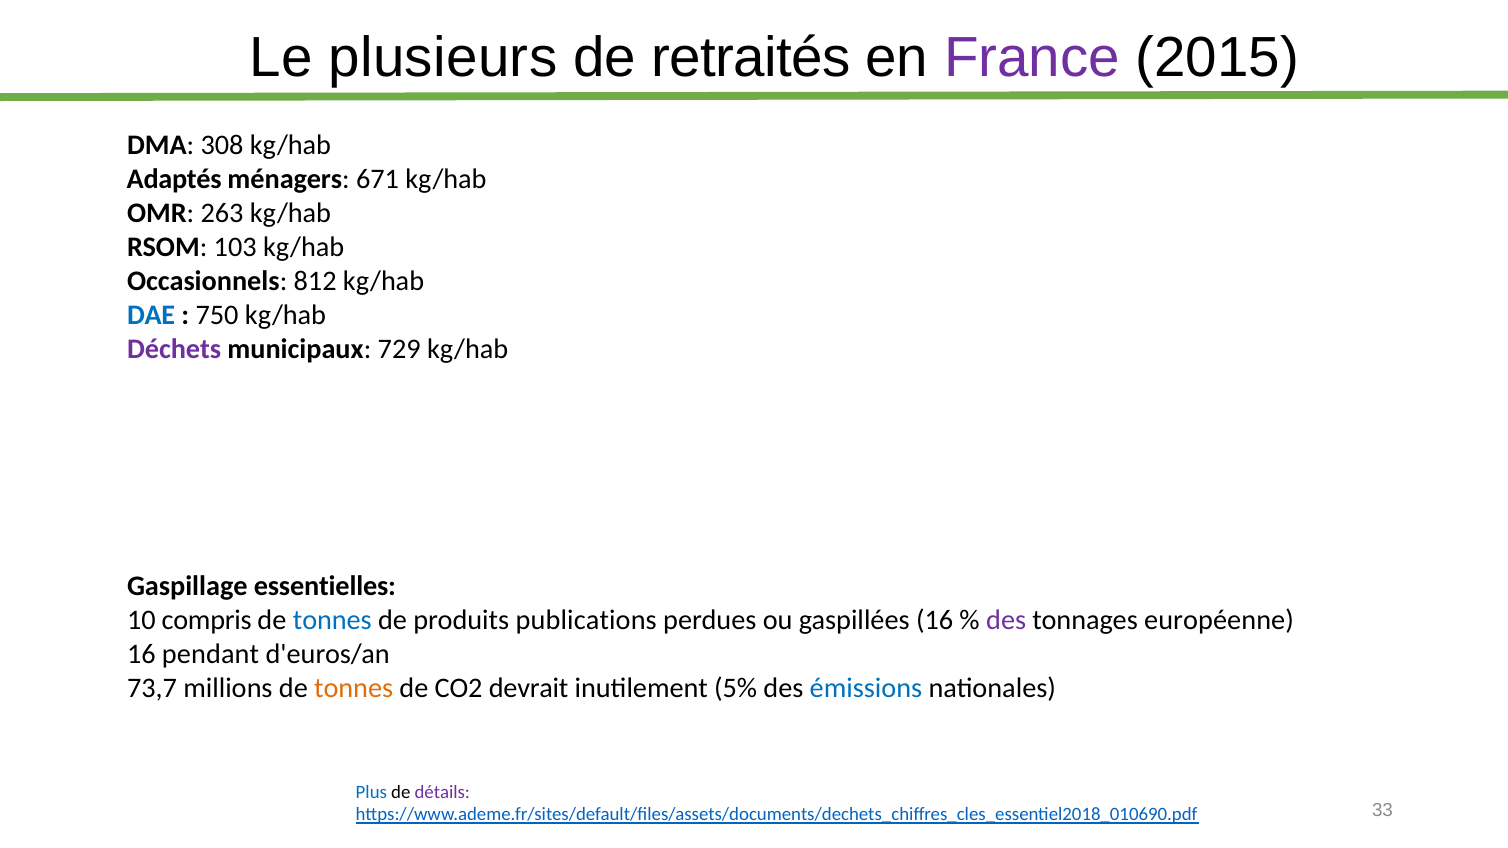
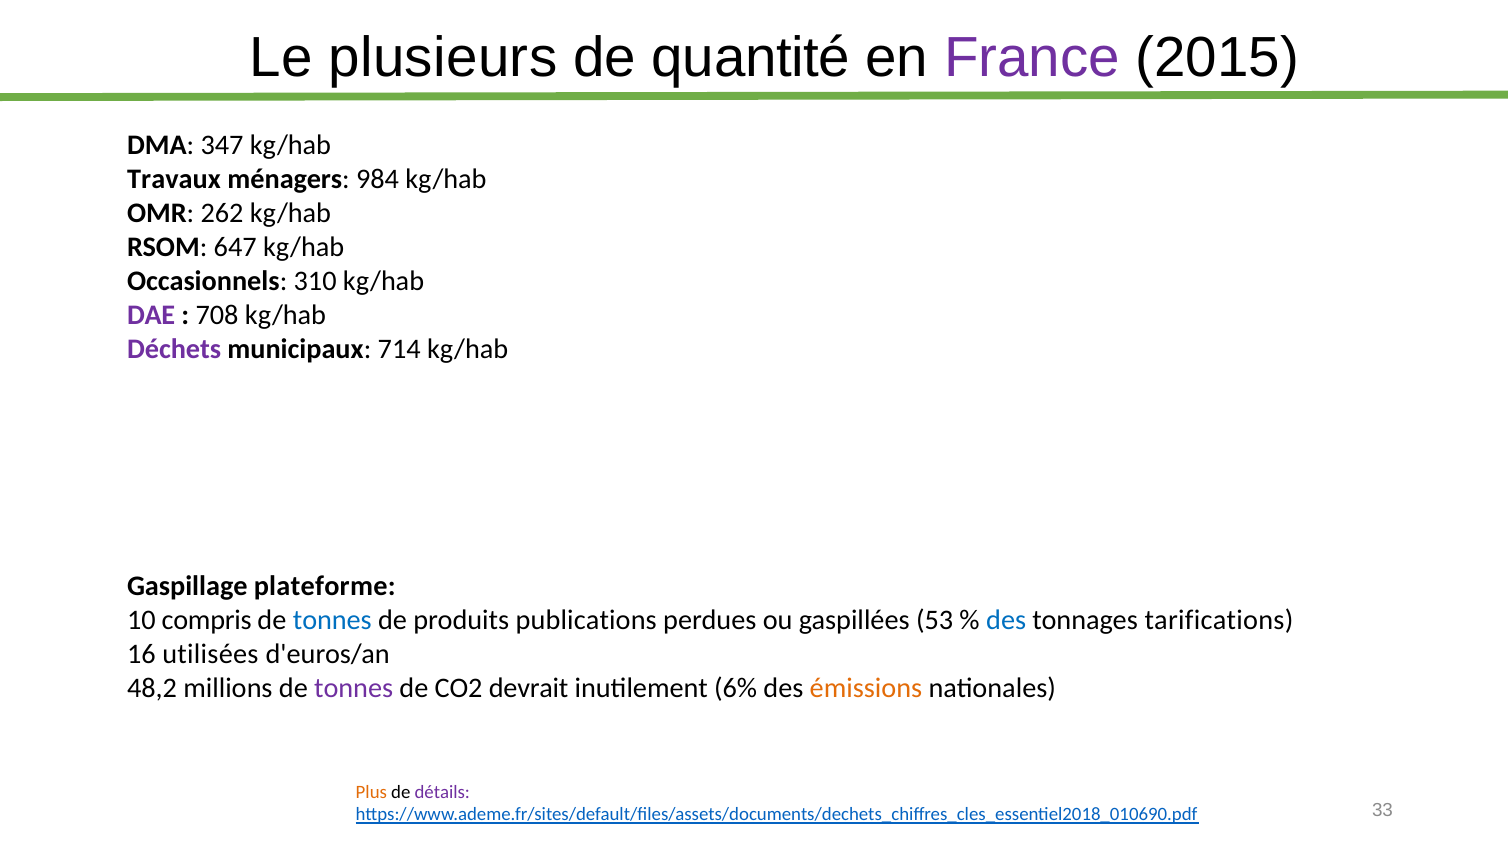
retraités: retraités -> quantité
308: 308 -> 347
Adaptés: Adaptés -> Travaux
671: 671 -> 984
263: 263 -> 262
103: 103 -> 647
812: 812 -> 310
DAE colour: blue -> purple
750: 750 -> 708
729: 729 -> 714
essentielles: essentielles -> plateforme
gaspillées 16: 16 -> 53
des at (1006, 620) colour: purple -> blue
européenne: européenne -> tarifications
pendant: pendant -> utilisées
73,7: 73,7 -> 48,2
tonnes at (354, 688) colour: orange -> purple
5%: 5% -> 6%
émissions colour: blue -> orange
Plus colour: blue -> orange
